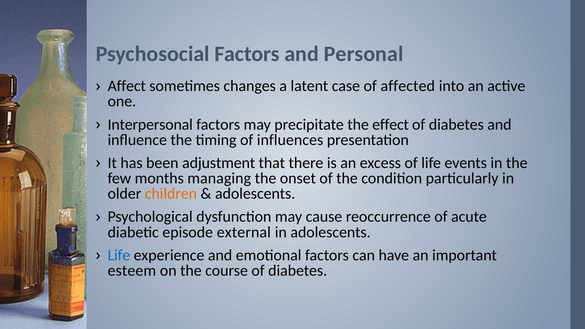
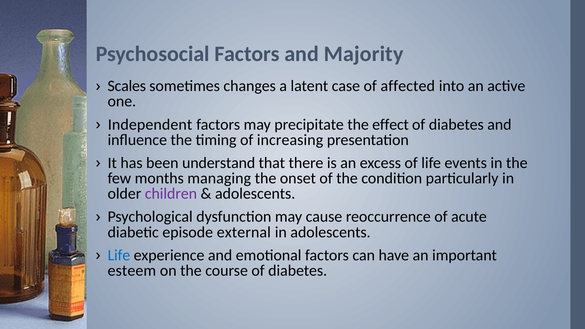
Personal: Personal -> Majority
Affect: Affect -> Scales
Interpersonal: Interpersonal -> Independent
influences: influences -> increasing
adjustment: adjustment -> understand
children colour: orange -> purple
